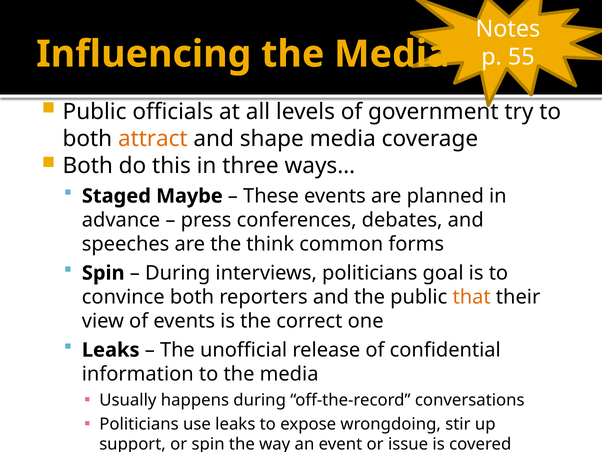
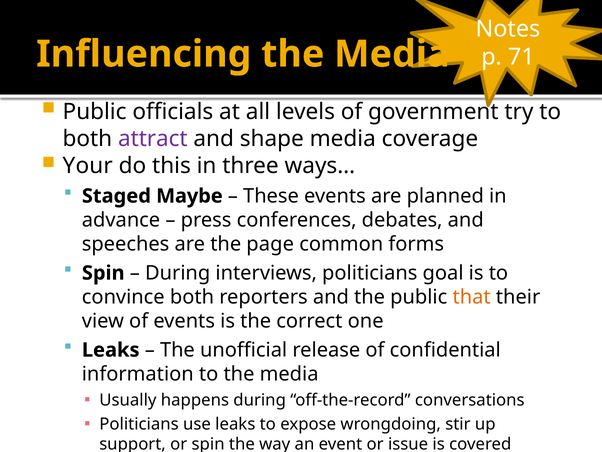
55: 55 -> 71
attract colour: orange -> purple
Both at (88, 166): Both -> Your
think: think -> page
